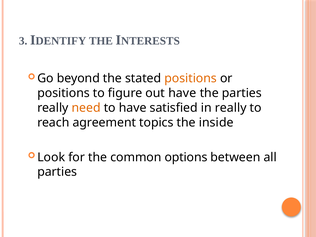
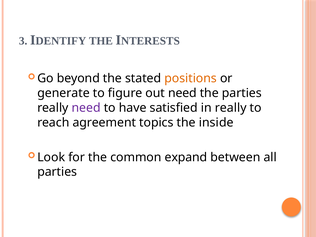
positions at (64, 93): positions -> generate
out have: have -> need
need at (86, 108) colour: orange -> purple
options: options -> expand
